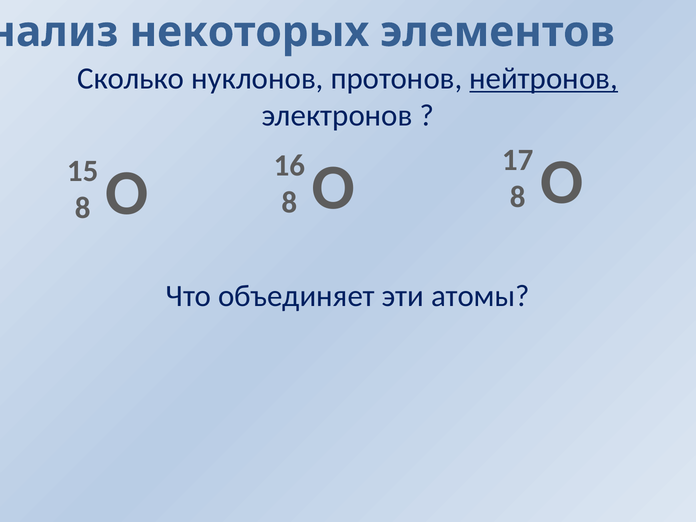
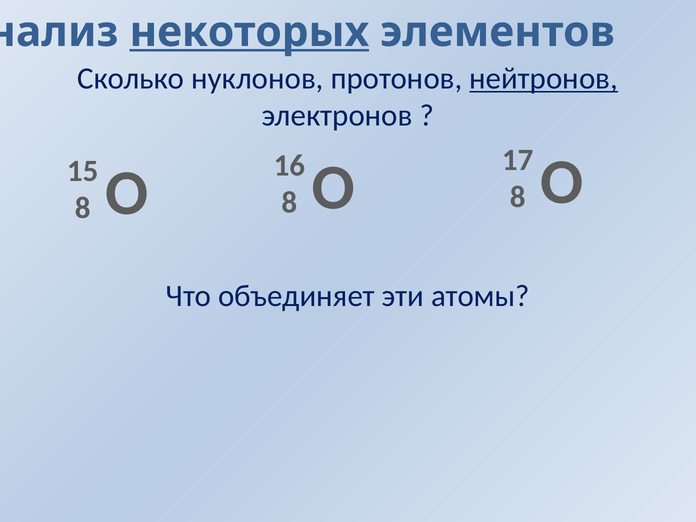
некоторых underline: none -> present
